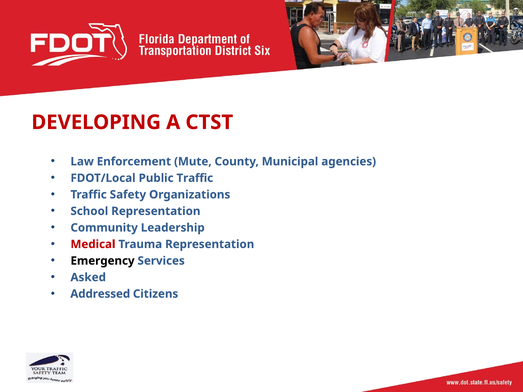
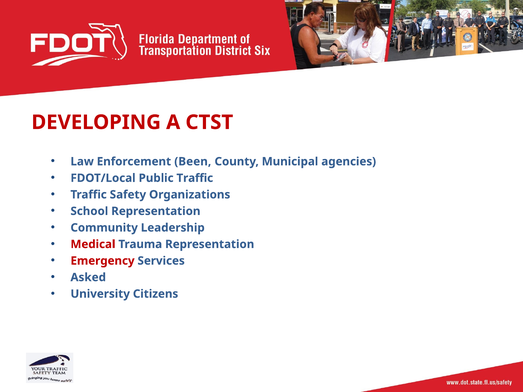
Mute: Mute -> Been
Emergency colour: black -> red
Addressed: Addressed -> University
